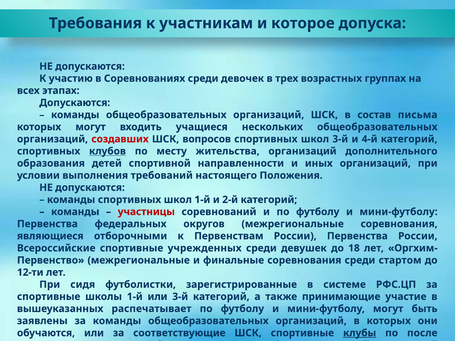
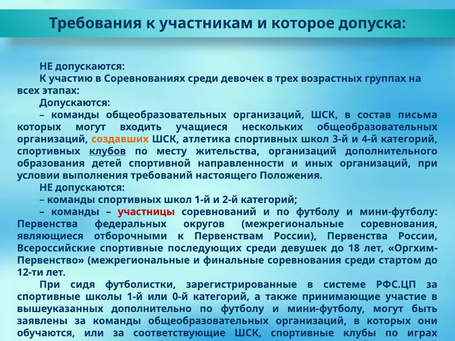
создавших colour: red -> orange
вопросов: вопросов -> атлетика
учрежденных: учрежденных -> последующих
или 3-й: 3-й -> 0-й
распечатывает: распечатывает -> дополнительно
клубы underline: present -> none
после: после -> играх
